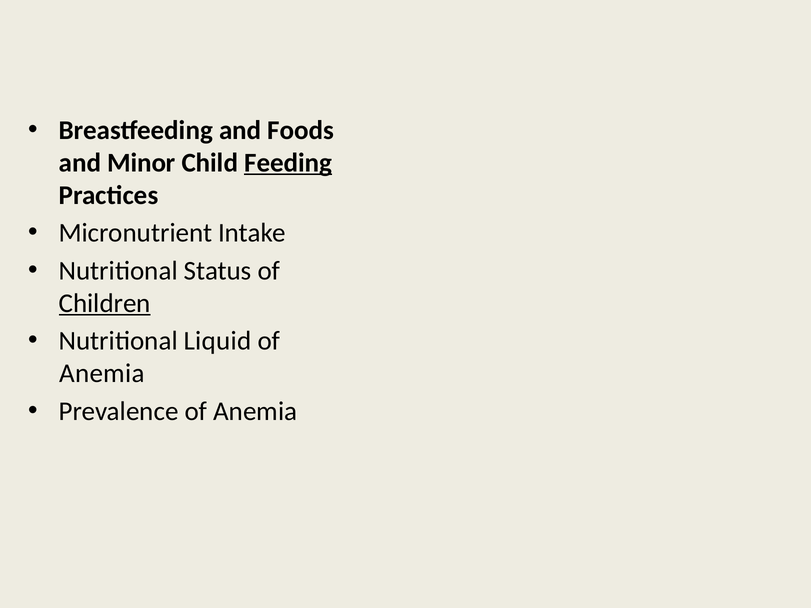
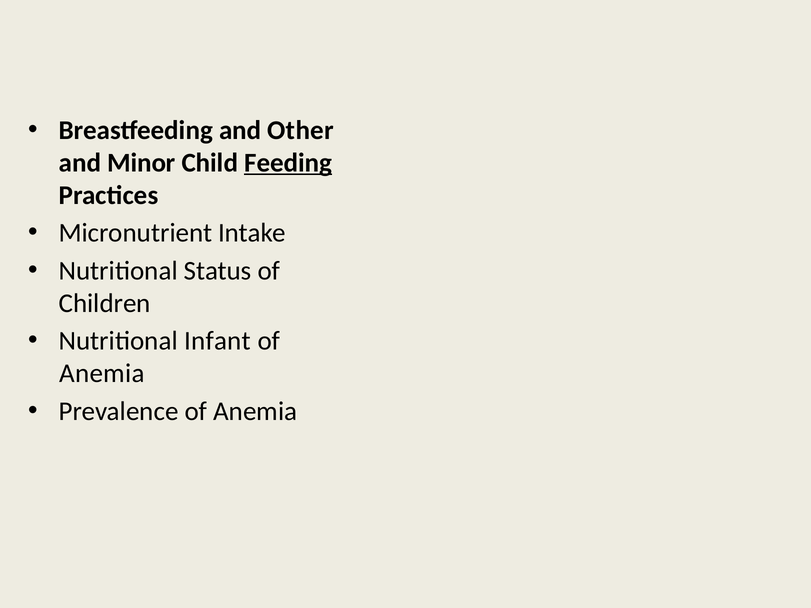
Foods: Foods -> Other
Children underline: present -> none
Liquid: Liquid -> Infant
